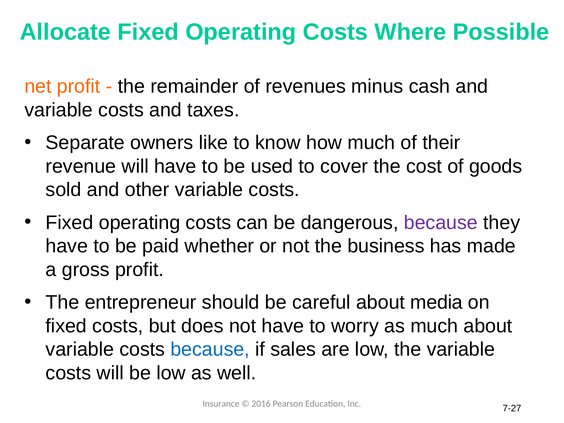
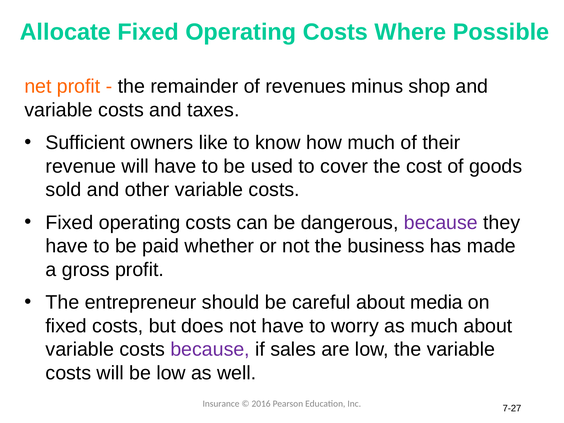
cash: cash -> shop
Separate: Separate -> Sufficient
because at (210, 349) colour: blue -> purple
